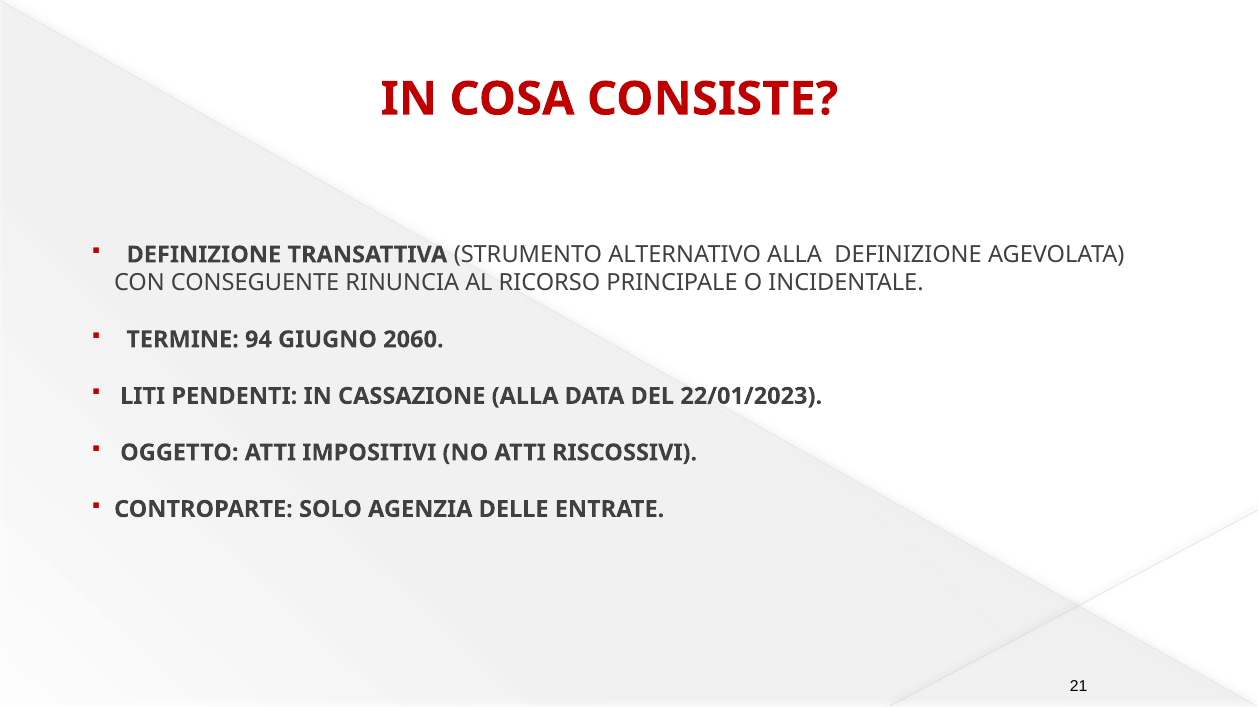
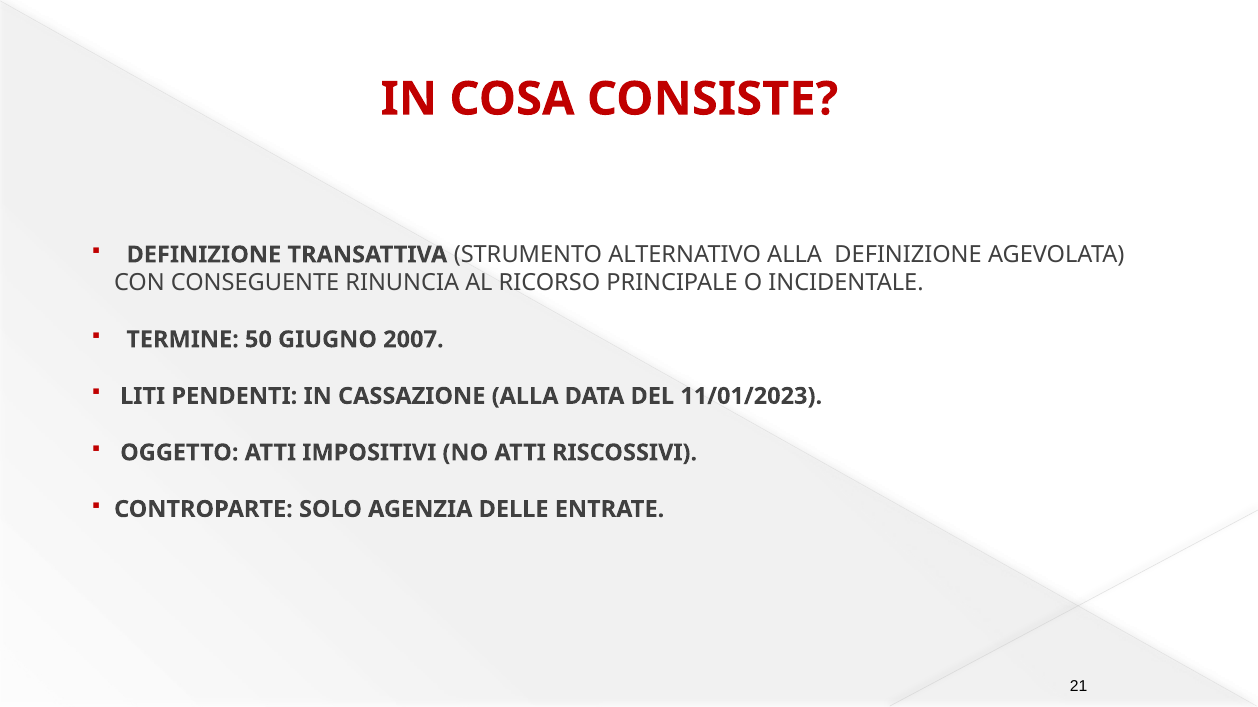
94: 94 -> 50
2060: 2060 -> 2007
22/01/2023: 22/01/2023 -> 11/01/2023
